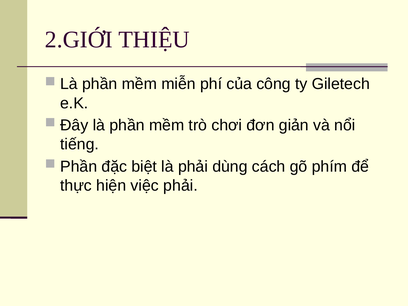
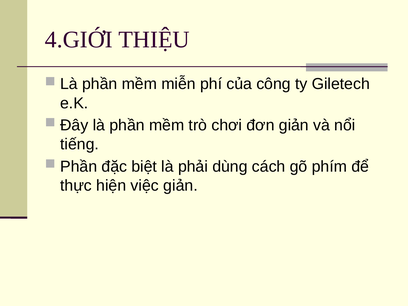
2.GIỚI: 2.GIỚI -> 4.GIỚI
việc phải: phải -> giản
